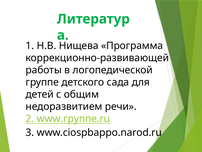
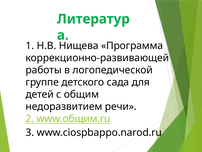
www.группе.ru: www.группе.ru -> www.общим.ru
